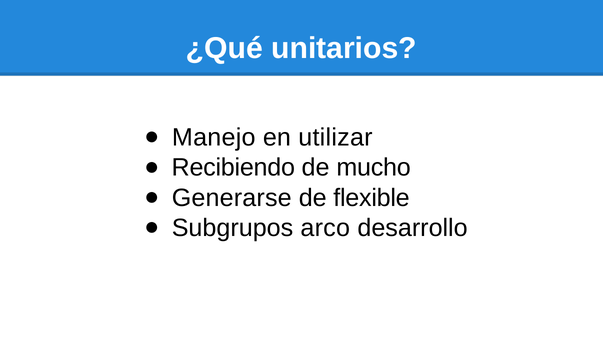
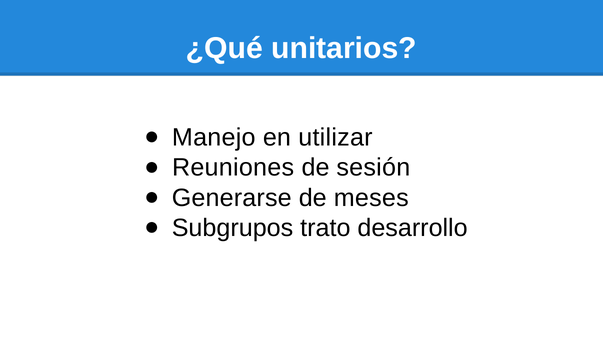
Recibiendo: Recibiendo -> Reuniones
mucho: mucho -> sesión
flexible: flexible -> meses
arco: arco -> trato
